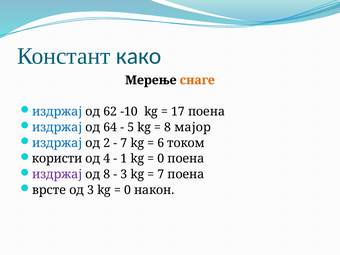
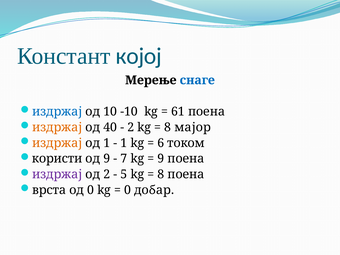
како: како -> којој
снаге colour: orange -> blue
62: 62 -> 10
17: 17 -> 61
издржај at (57, 127) colour: blue -> orange
64: 64 -> 40
5 at (131, 127): 5 -> 2
издржај at (57, 143) colour: blue -> orange
од 2: 2 -> 1
7 at (124, 143): 7 -> 1
од 4: 4 -> 9
1: 1 -> 7
0 at (161, 159): 0 -> 9
од 8: 8 -> 2
3 at (124, 174): 3 -> 5
7 at (161, 174): 7 -> 8
врсте: врсте -> врста
од 3: 3 -> 0
након: након -> добар
